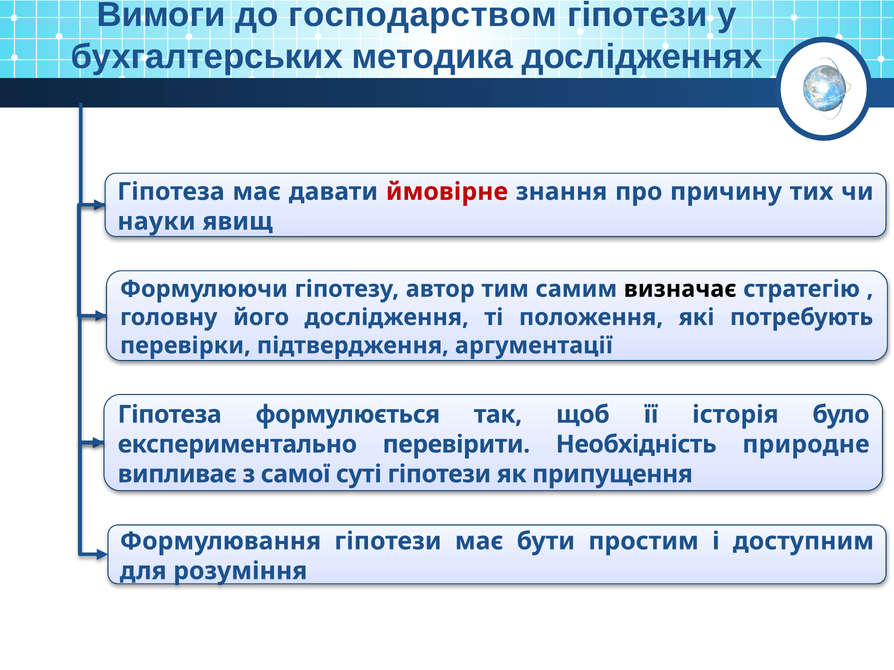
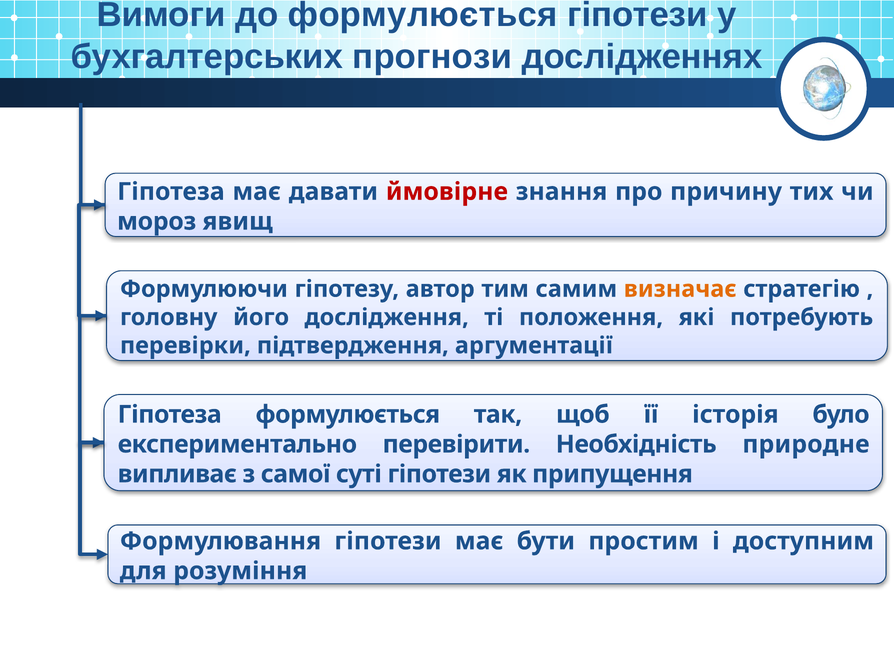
до господарством: господарством -> формулюється
методика: методика -> прогнози
науки: науки -> мороз
визначає colour: black -> orange
